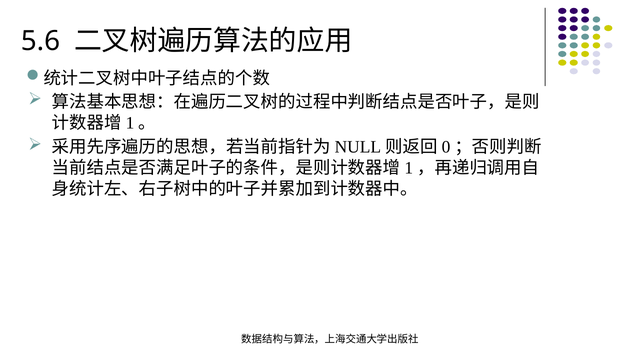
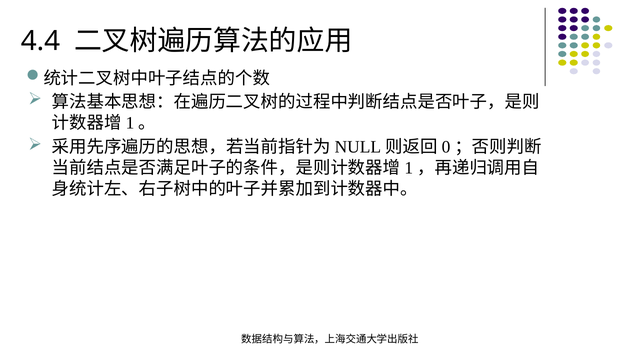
5.6: 5.6 -> 4.4
